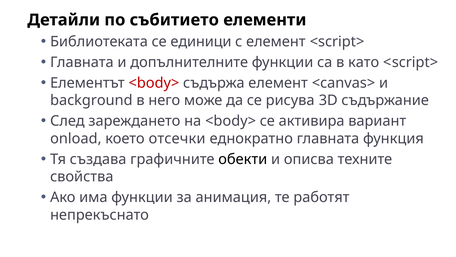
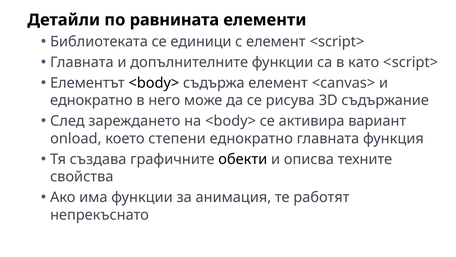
събитието: събитието -> равнината
<body> at (154, 83) colour: red -> black
background at (91, 100): background -> еднократно
отсечки: отсечки -> степени
